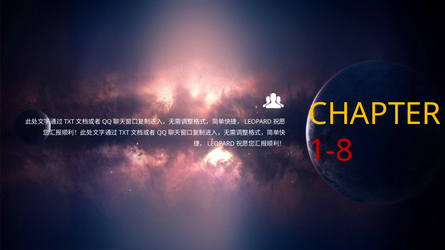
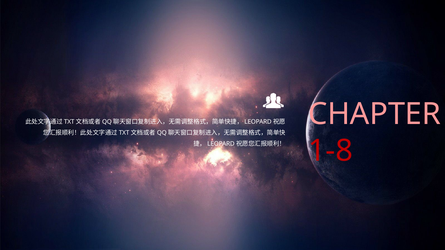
CHAPTER colour: yellow -> pink
